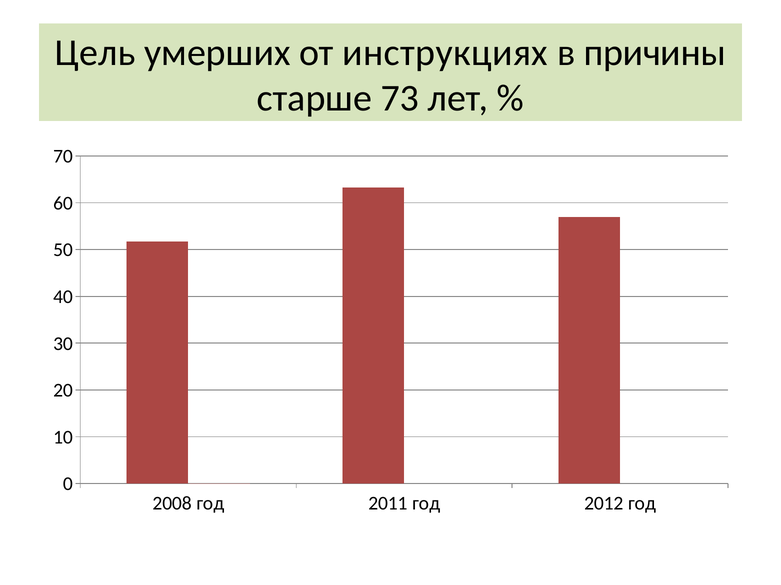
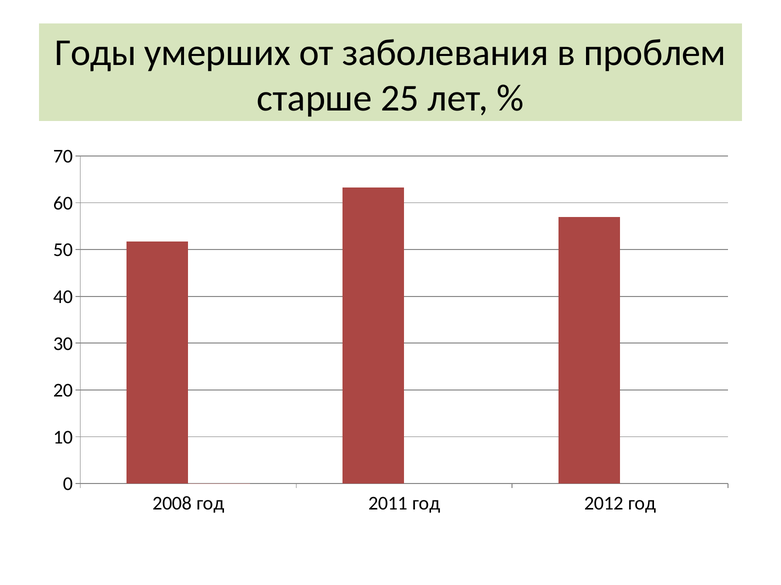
Цель: Цель -> Годы
инструкциях: инструкциях -> заболевания
причины: причины -> проблем
73: 73 -> 25
